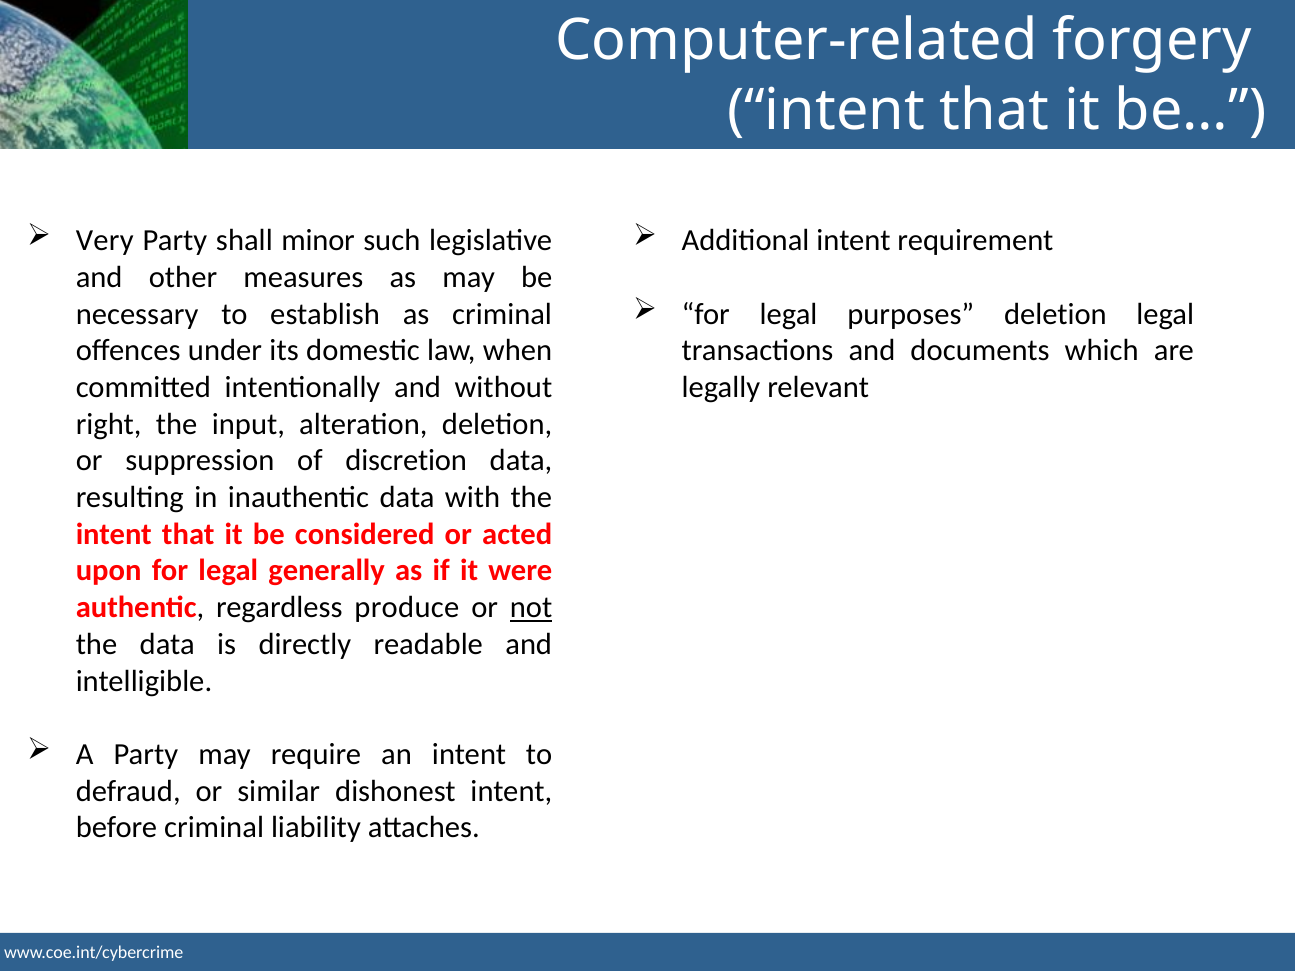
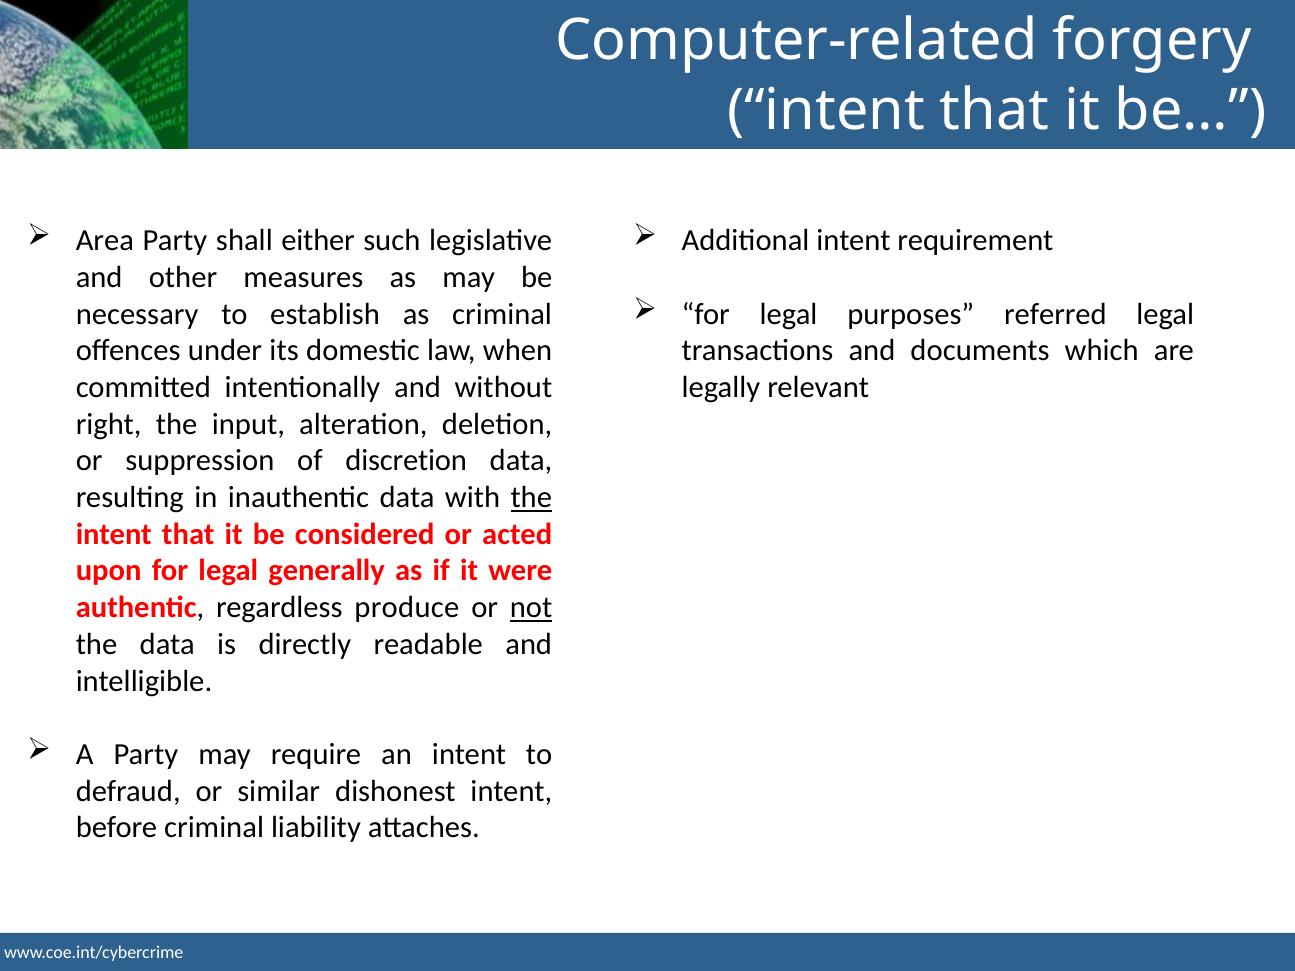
Very: Very -> Area
minor: minor -> either
purposes deletion: deletion -> referred
the at (531, 498) underline: none -> present
